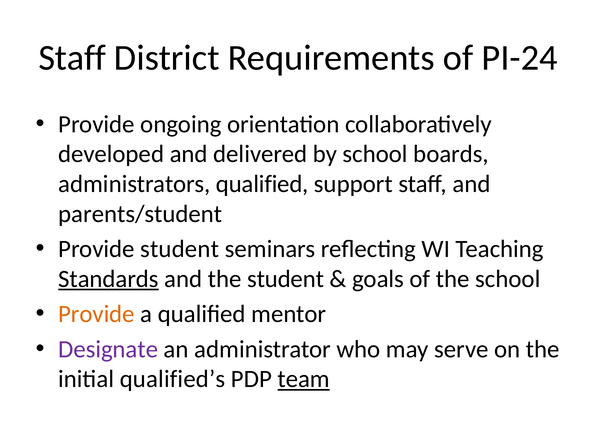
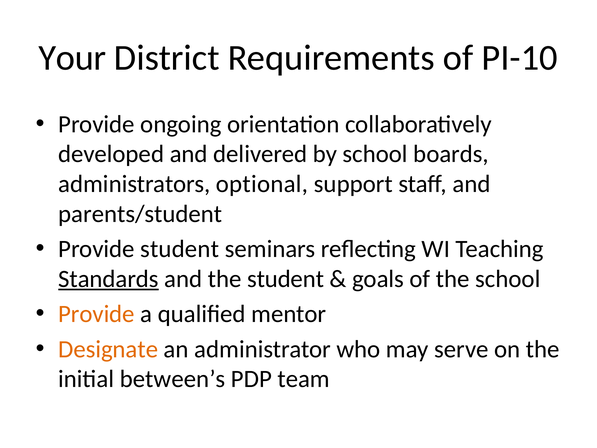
Staff at (72, 58): Staff -> Your
PI-24: PI-24 -> PI-10
administrators qualified: qualified -> optional
Designate colour: purple -> orange
qualified’s: qualified’s -> between’s
team underline: present -> none
